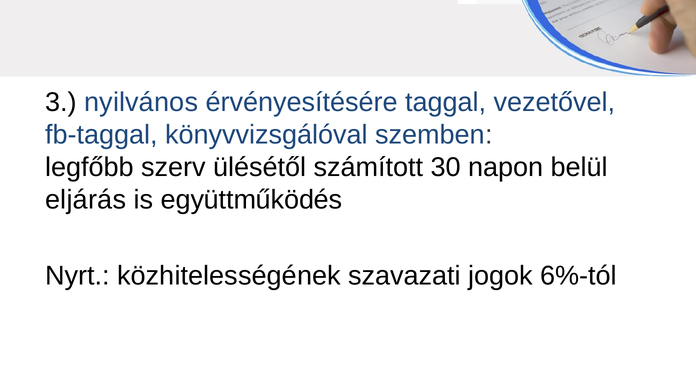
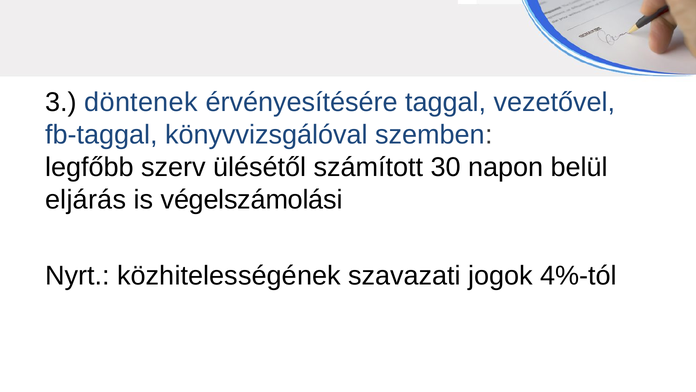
nyilvános: nyilvános -> döntenek
együttműködés: együttműködés -> végelszámolási
6%-tól: 6%-tól -> 4%-tól
